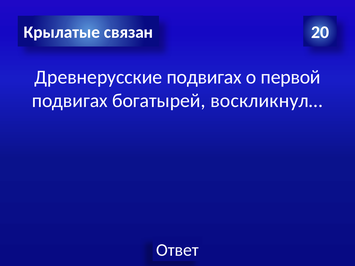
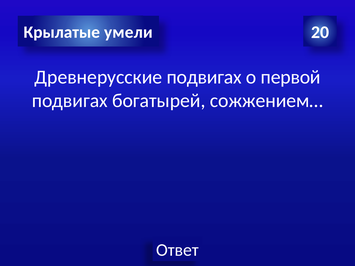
связан: связан -> умели
воскликнул…: воскликнул… -> сожжением…
